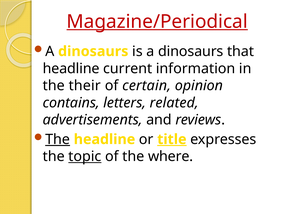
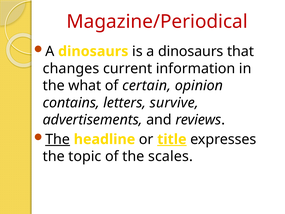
Magazine/Periodical underline: present -> none
headline at (71, 68): headline -> changes
their: their -> what
related: related -> survive
topic underline: present -> none
where: where -> scales
